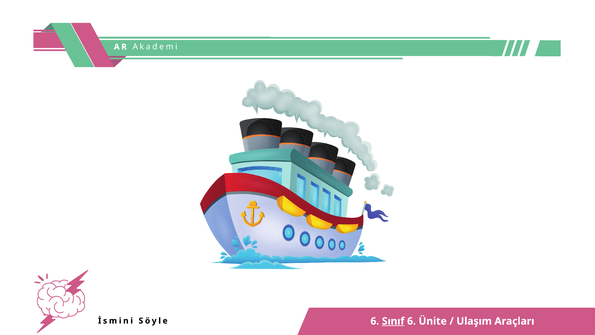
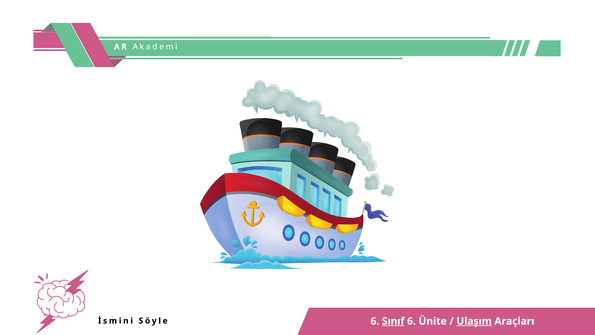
Ulaşım underline: none -> present
